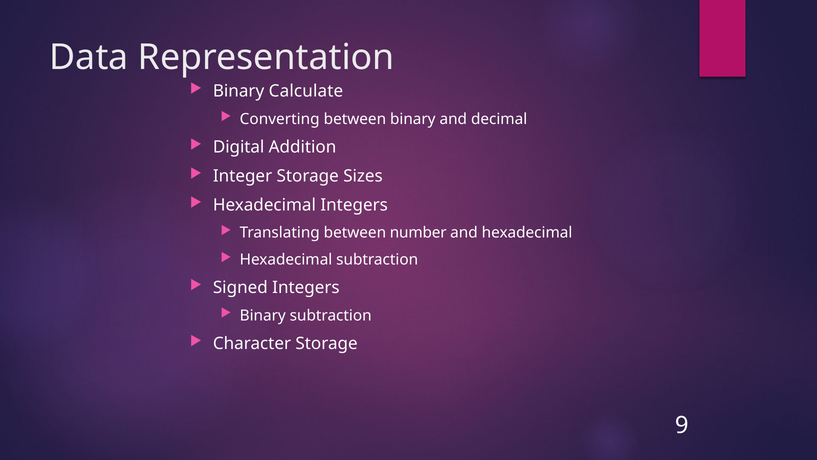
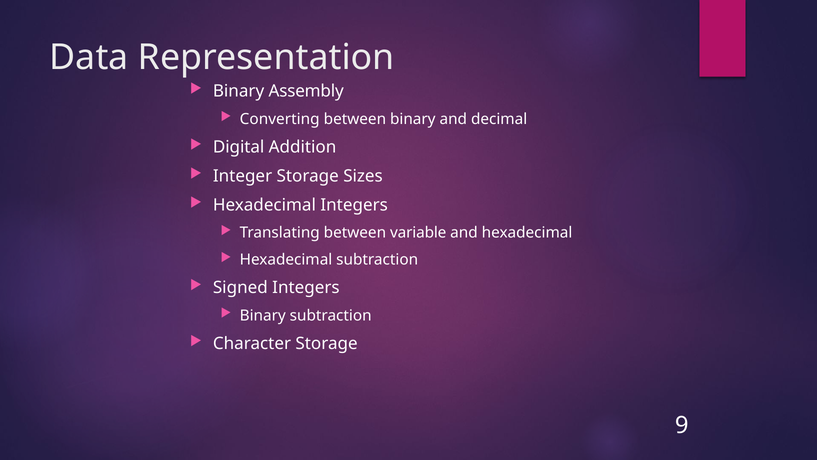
Calculate: Calculate -> Assembly
number: number -> variable
